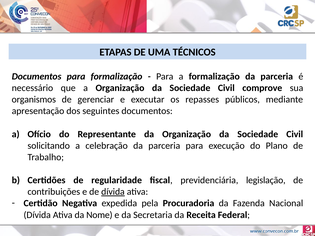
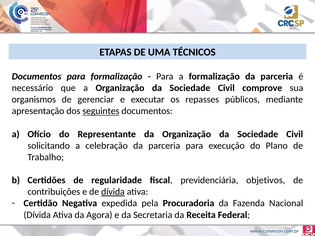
seguintes underline: none -> present
legislação: legislação -> objetivos
Nome: Nome -> Agora
